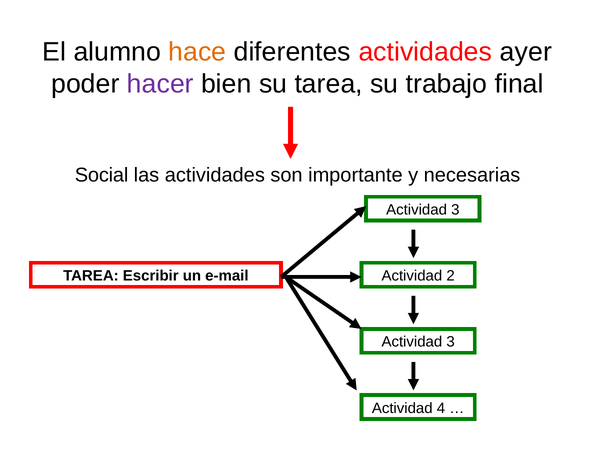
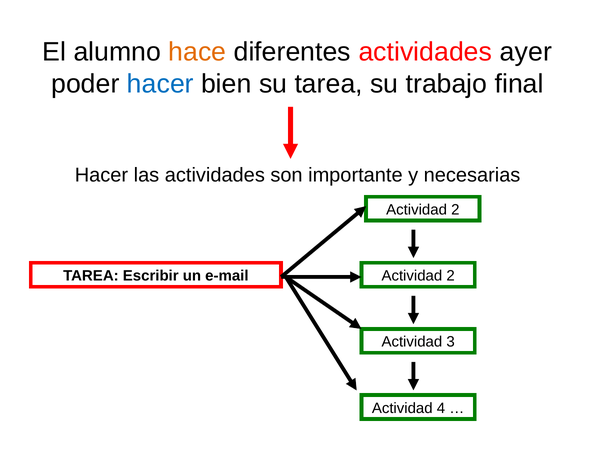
hacer at (160, 84) colour: purple -> blue
Social at (102, 175): Social -> Hacer
3 at (455, 210): 3 -> 2
